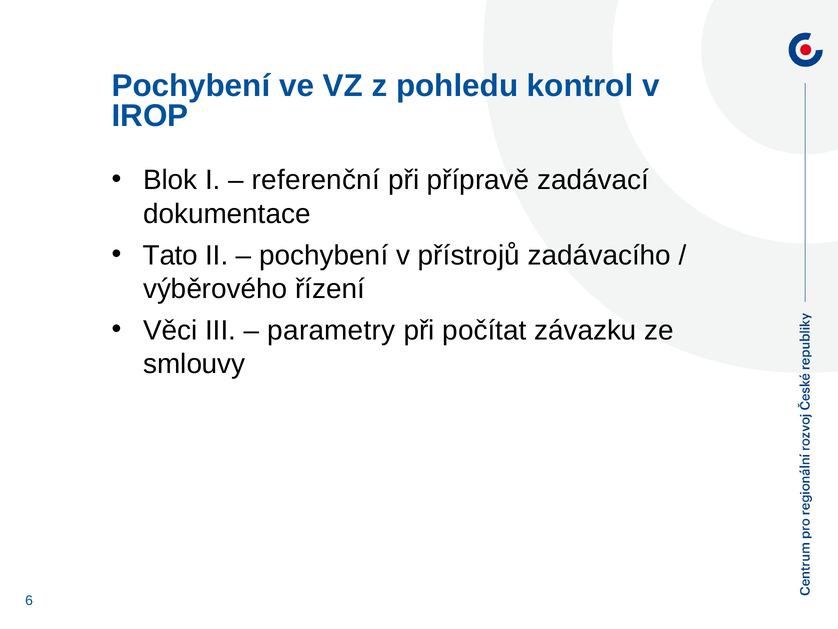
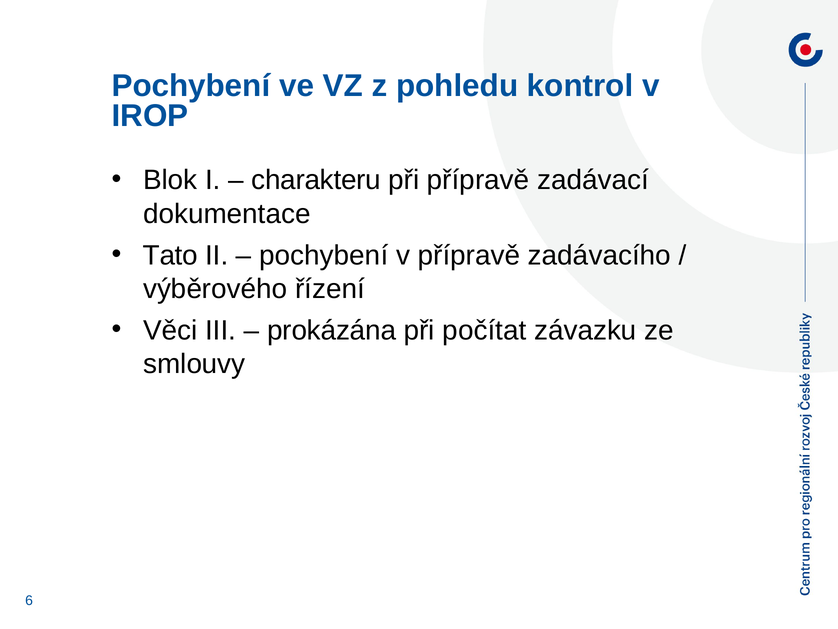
referenční: referenční -> charakteru
v přístrojů: přístrojů -> přípravě
parametry: parametry -> prokázána
